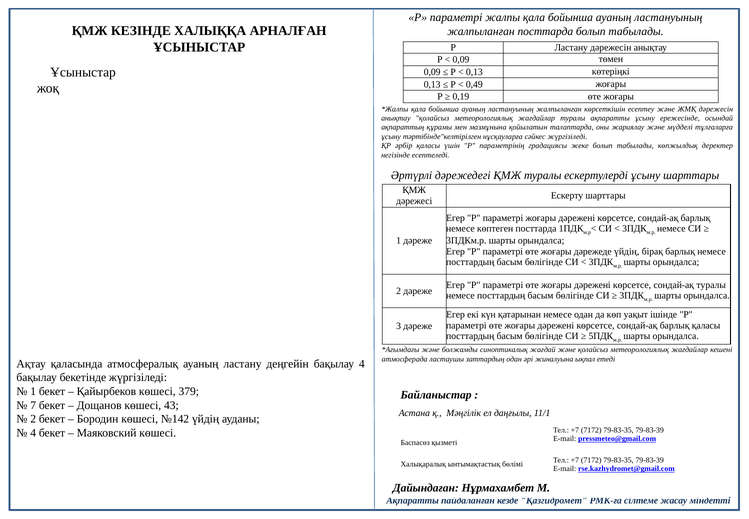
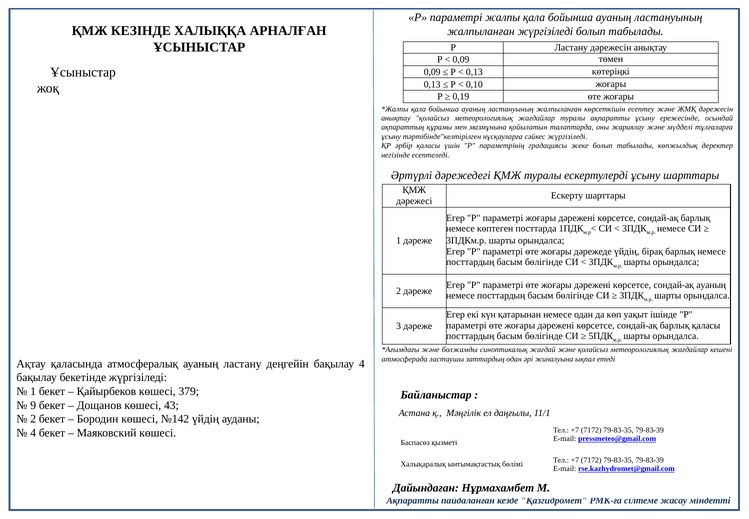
жалпыланған посттарда: посттарда -> жүргізіледі
0,49: 0,49 -> 0,10
сондай-ақ туралы: туралы -> ауаның
7: 7 -> 9
